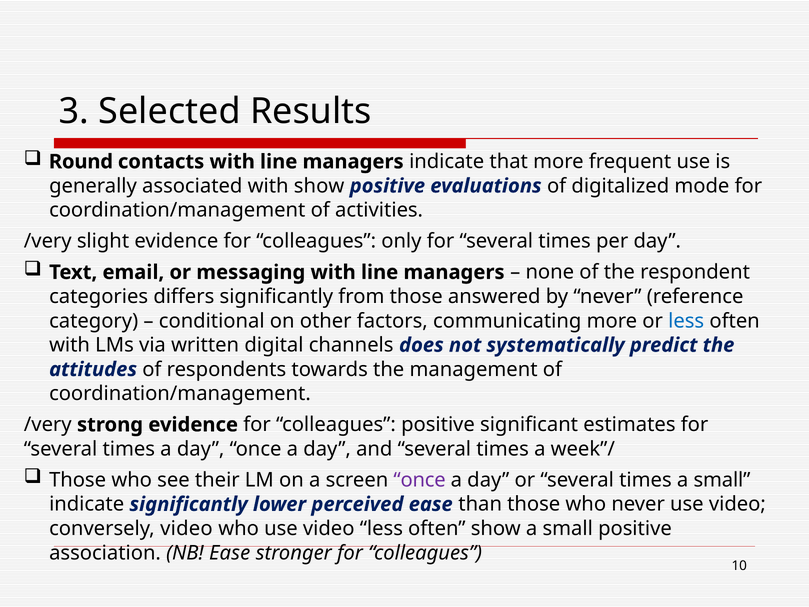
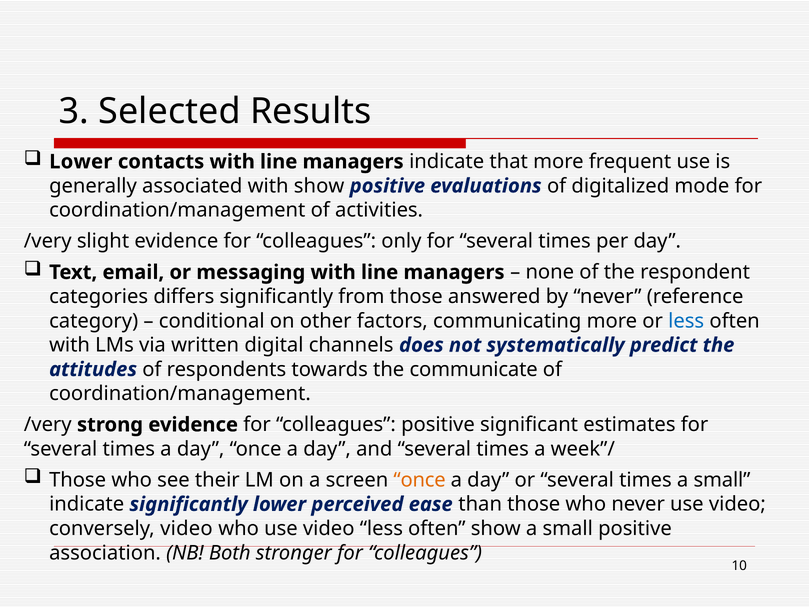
Round at (81, 162): Round -> Lower
management: management -> communicate
once at (420, 480) colour: purple -> orange
NB Ease: Ease -> Both
